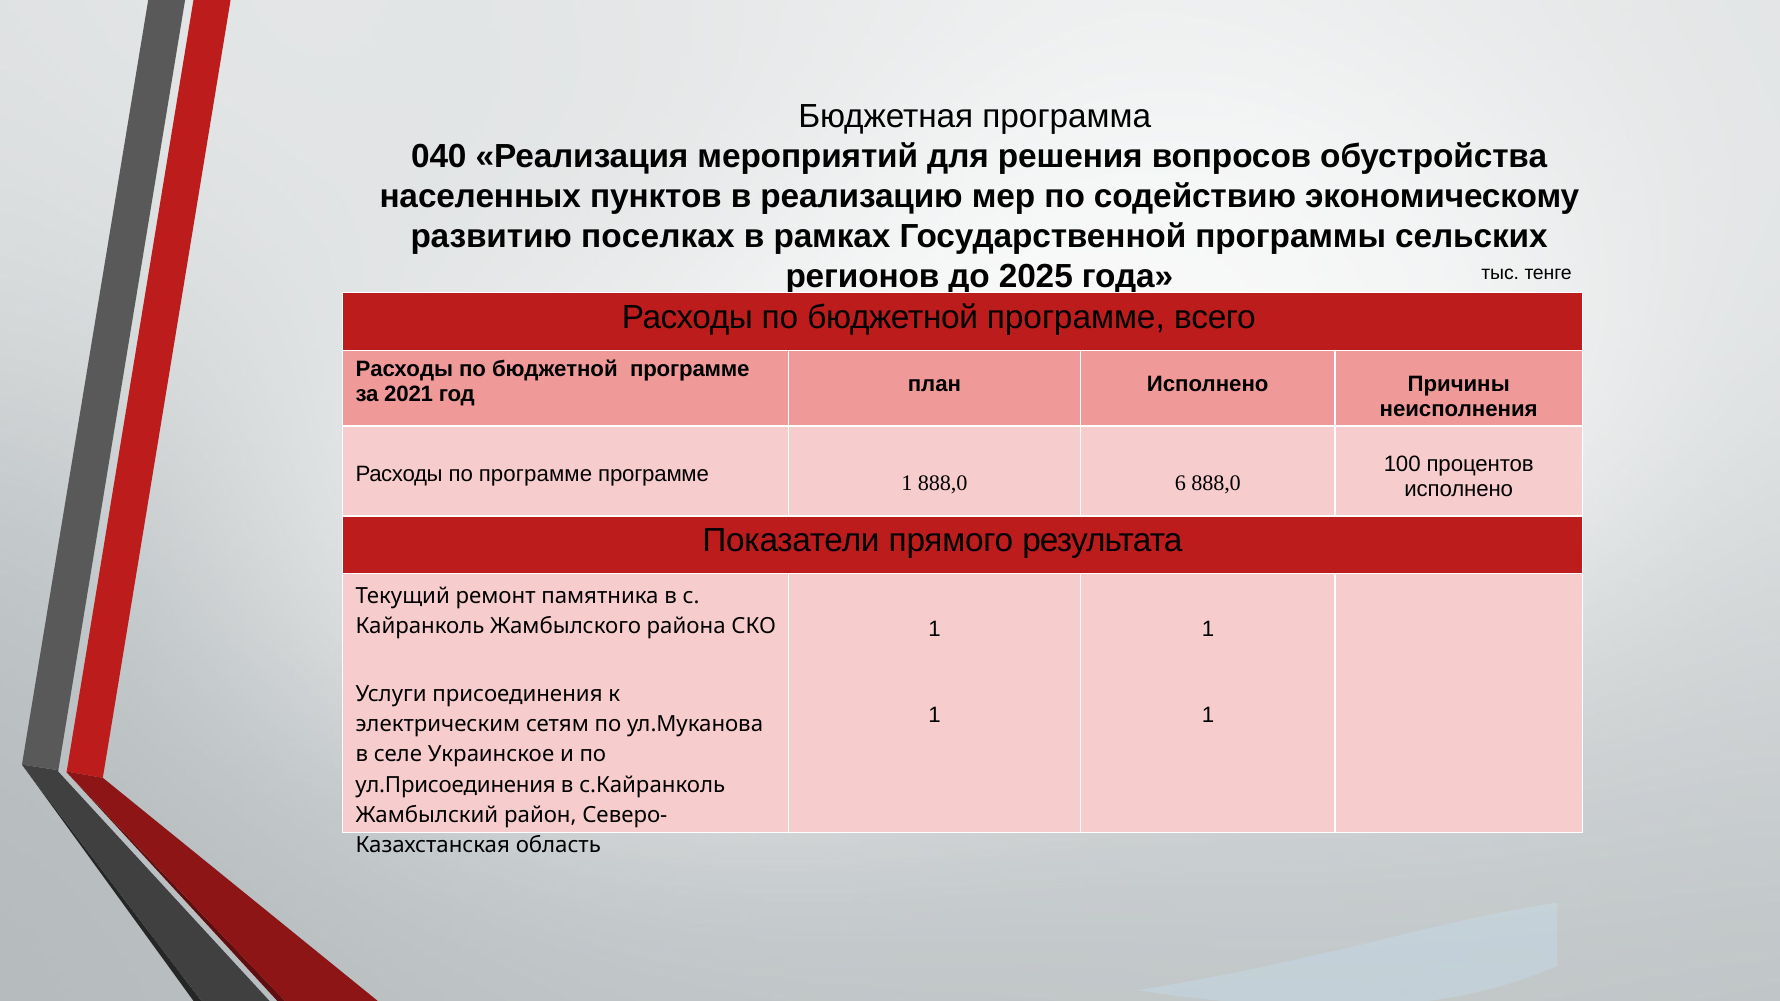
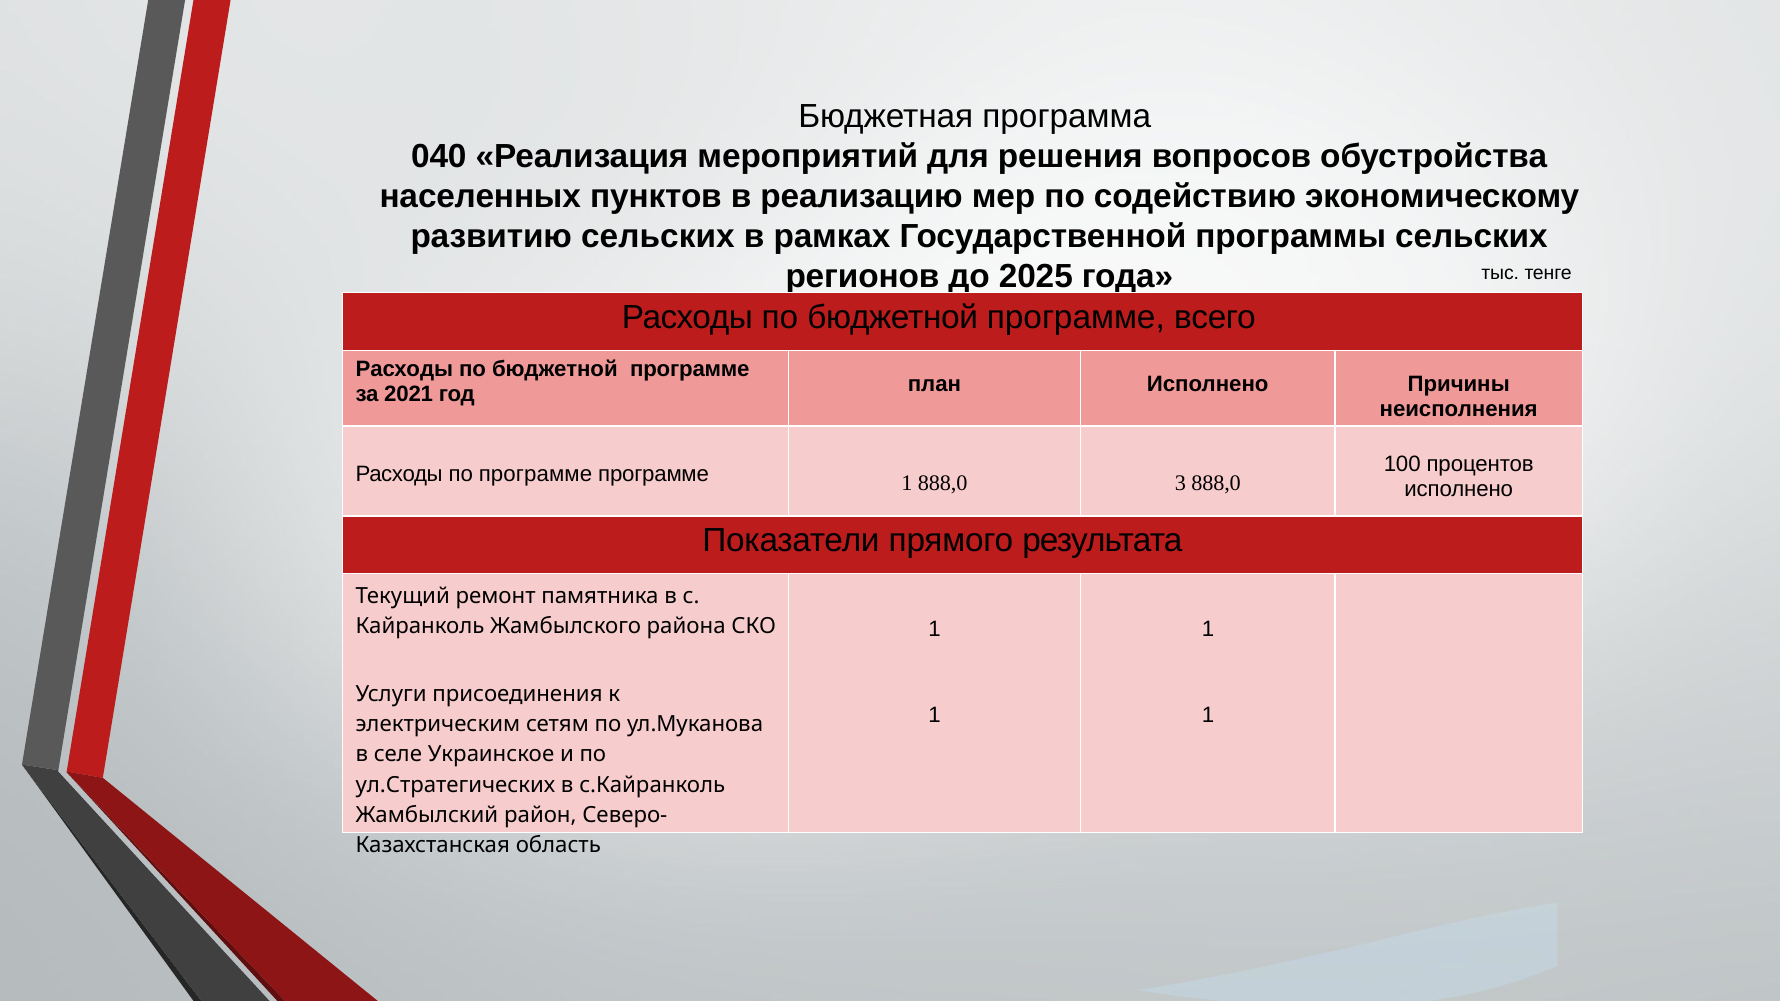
развитию поселках: поселках -> сельских
6: 6 -> 3
ул.Присоединения: ул.Присоединения -> ул.Стратегических
